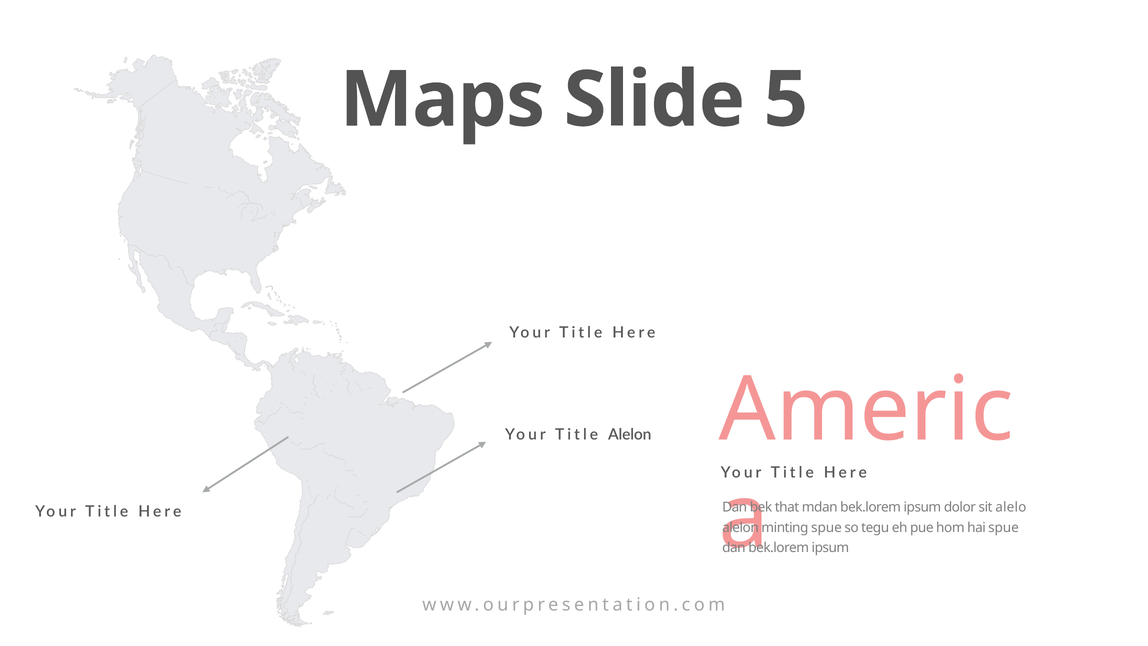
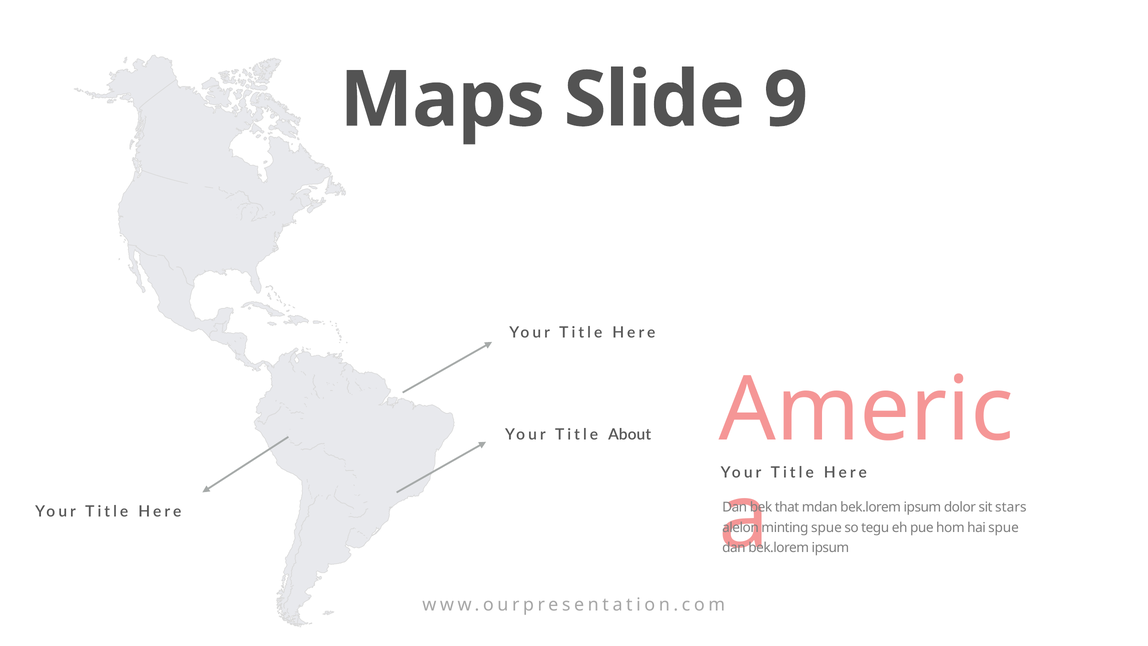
5: 5 -> 9
Title Alelon: Alelon -> About
alelo: alelo -> stars
